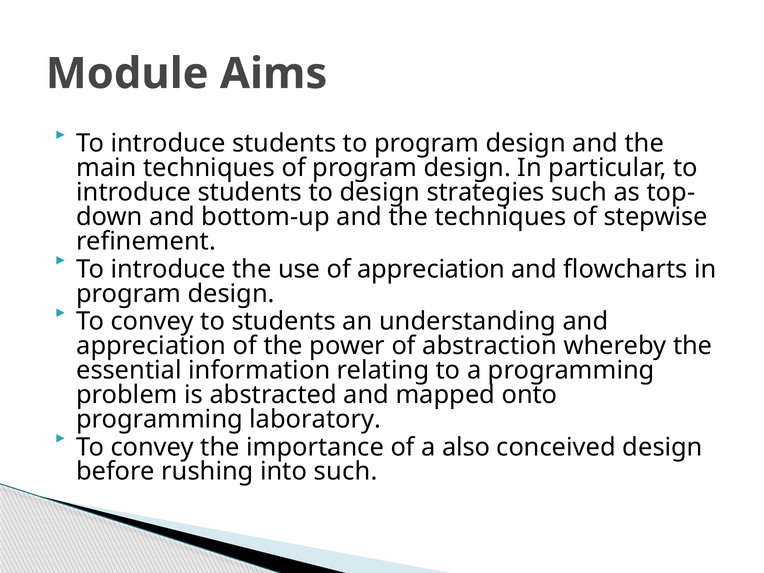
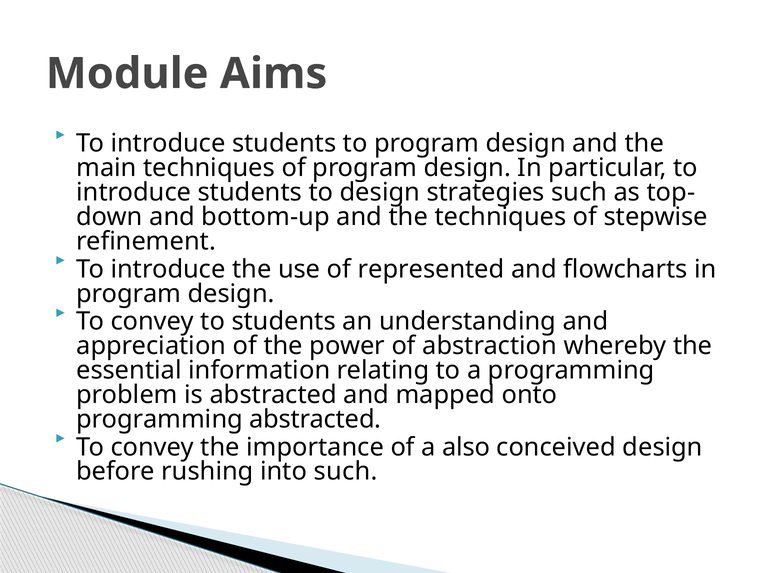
of appreciation: appreciation -> represented
programming laboratory: laboratory -> abstracted
